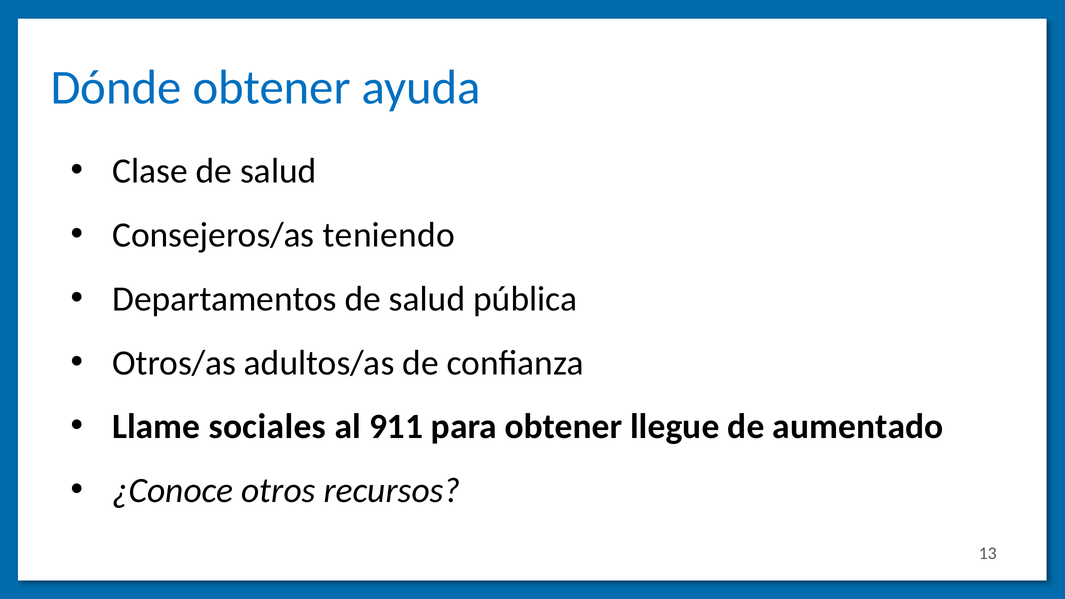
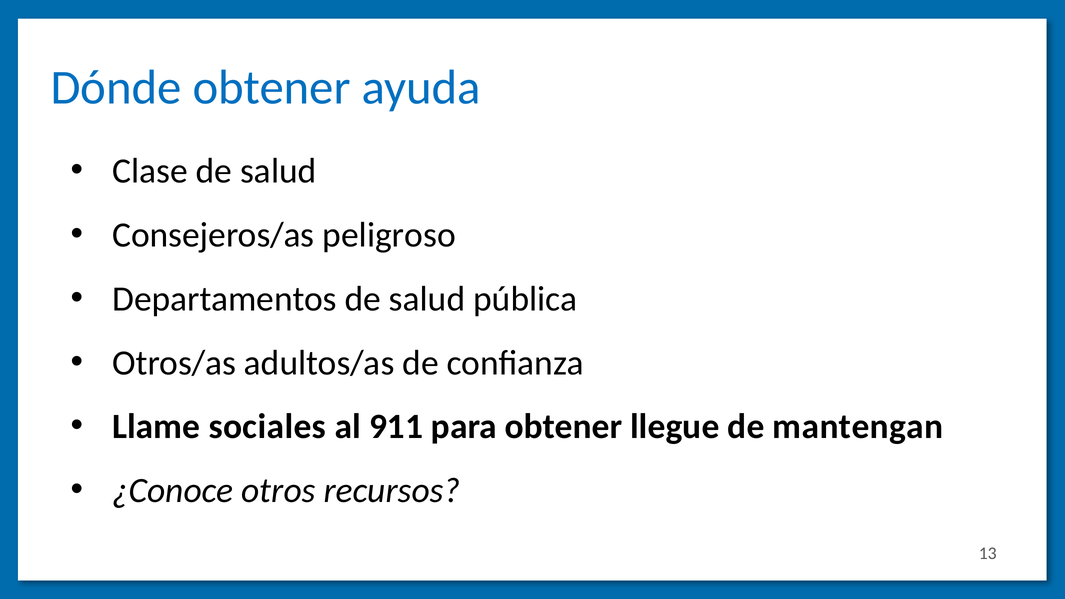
teniendo: teniendo -> peligroso
aumentado: aumentado -> mantengan
